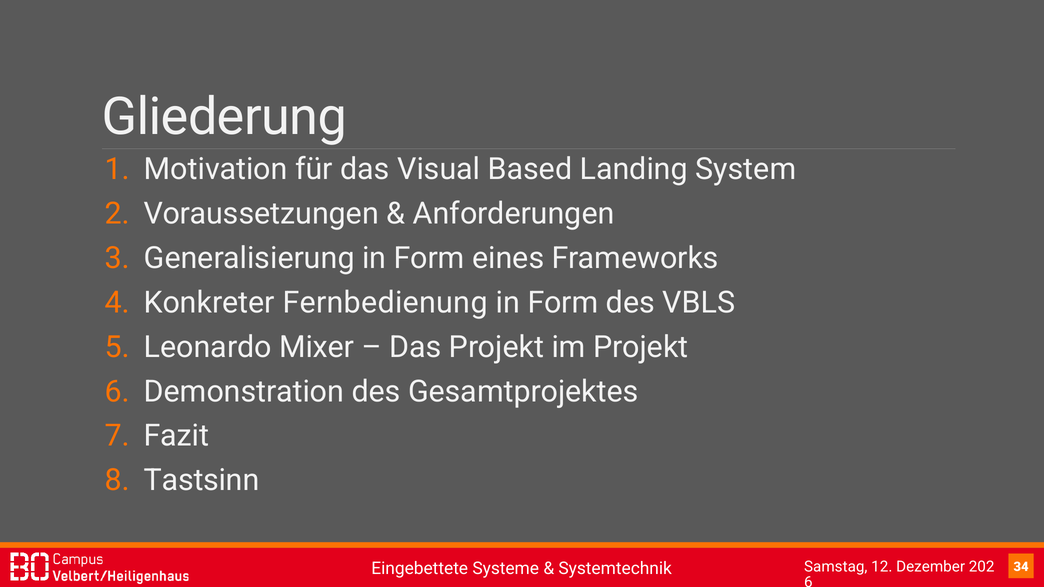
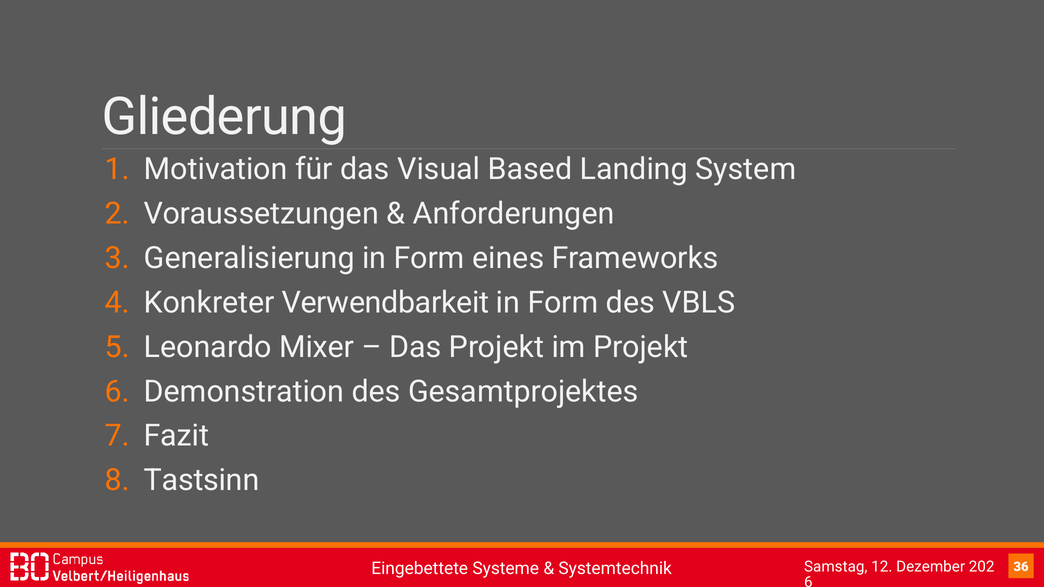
Fernbedienung: Fernbedienung -> Verwendbarkeit
34: 34 -> 36
